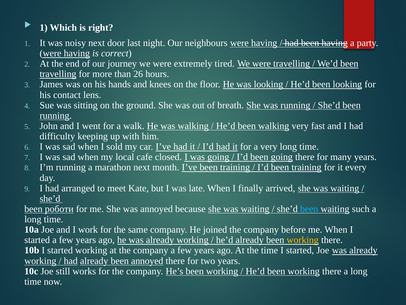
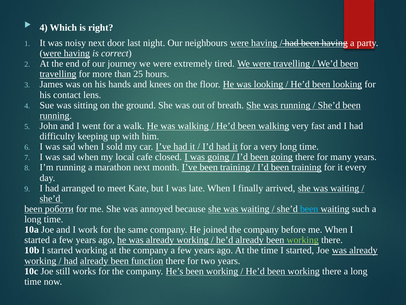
1 at (44, 27): 1 -> 4
26: 26 -> 25
working at (303, 240) colour: yellow -> light green
been annoyed: annoyed -> function
